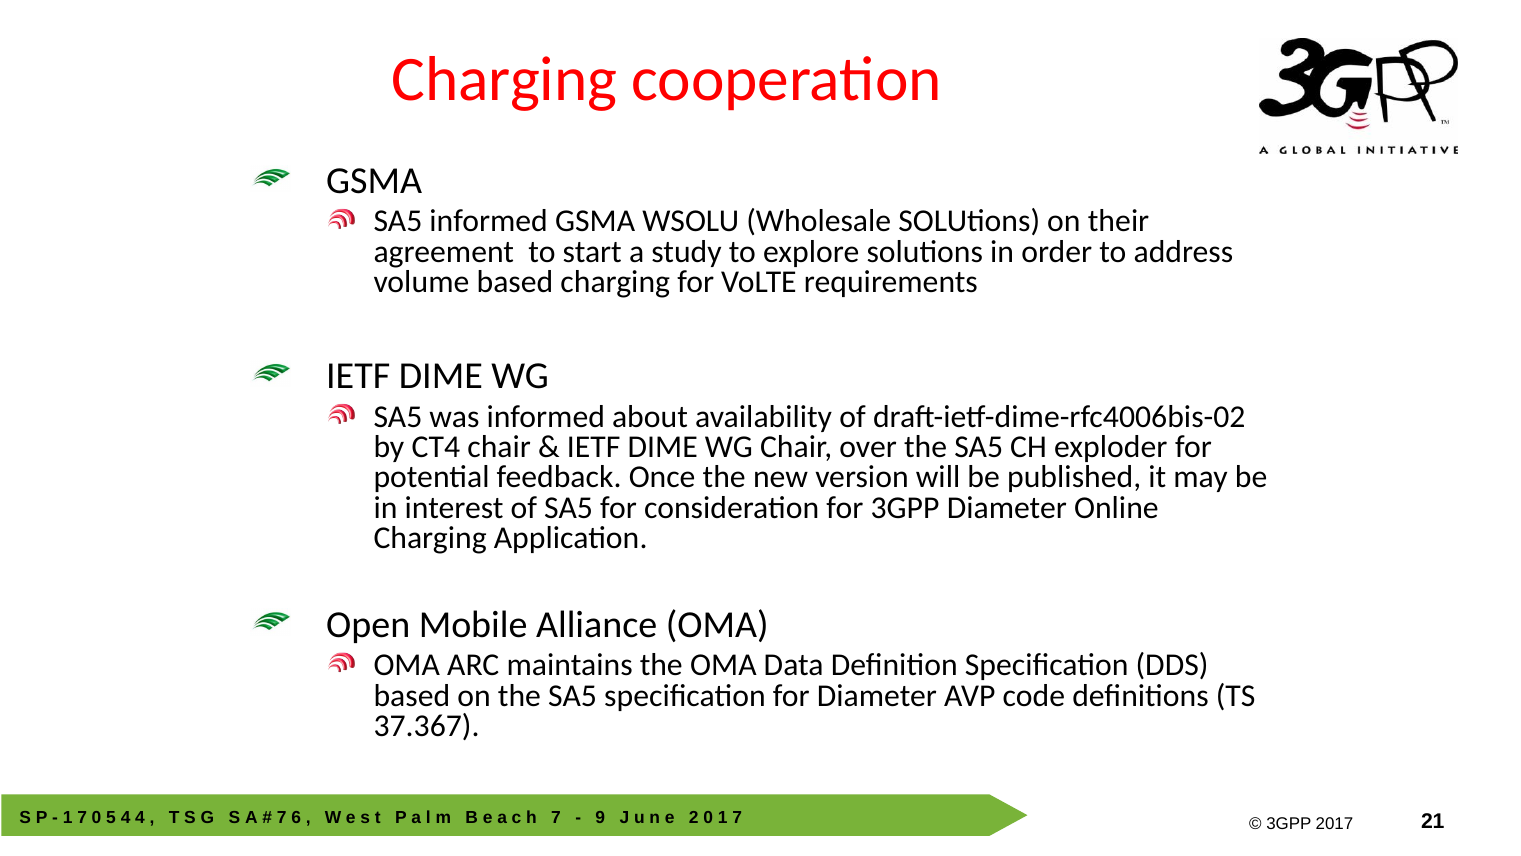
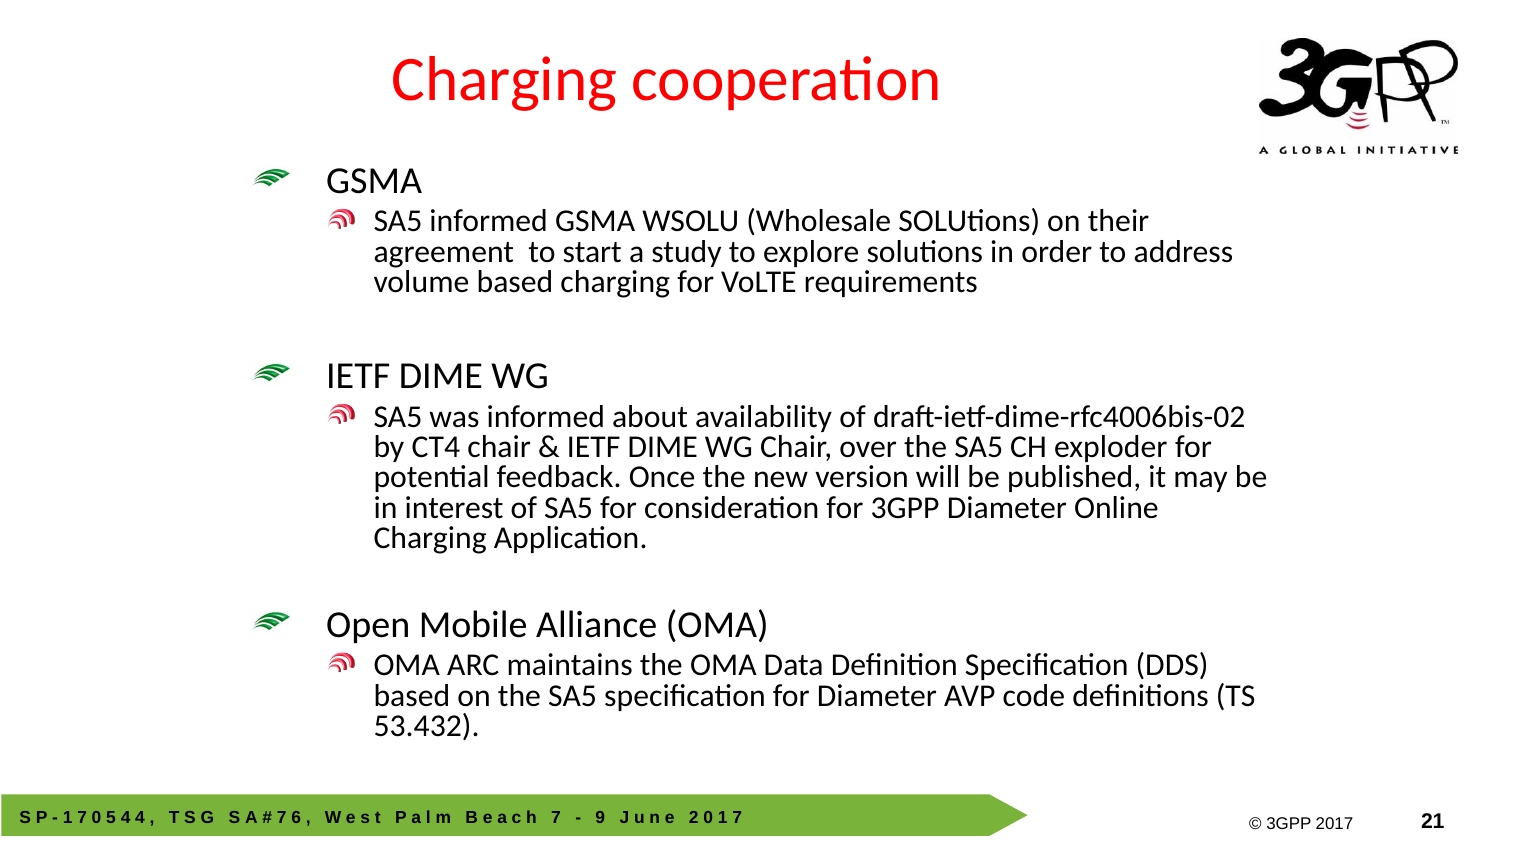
37.367: 37.367 -> 53.432
